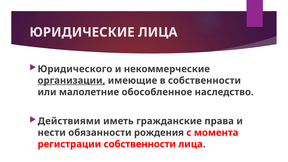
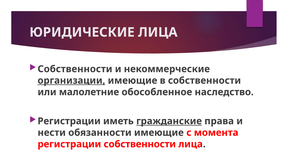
Юридического at (75, 69): Юридического -> Собственности
Действиями at (69, 121): Действиями -> Регистрации
гражданские underline: none -> present
обязанности рождения: рождения -> имеющие
